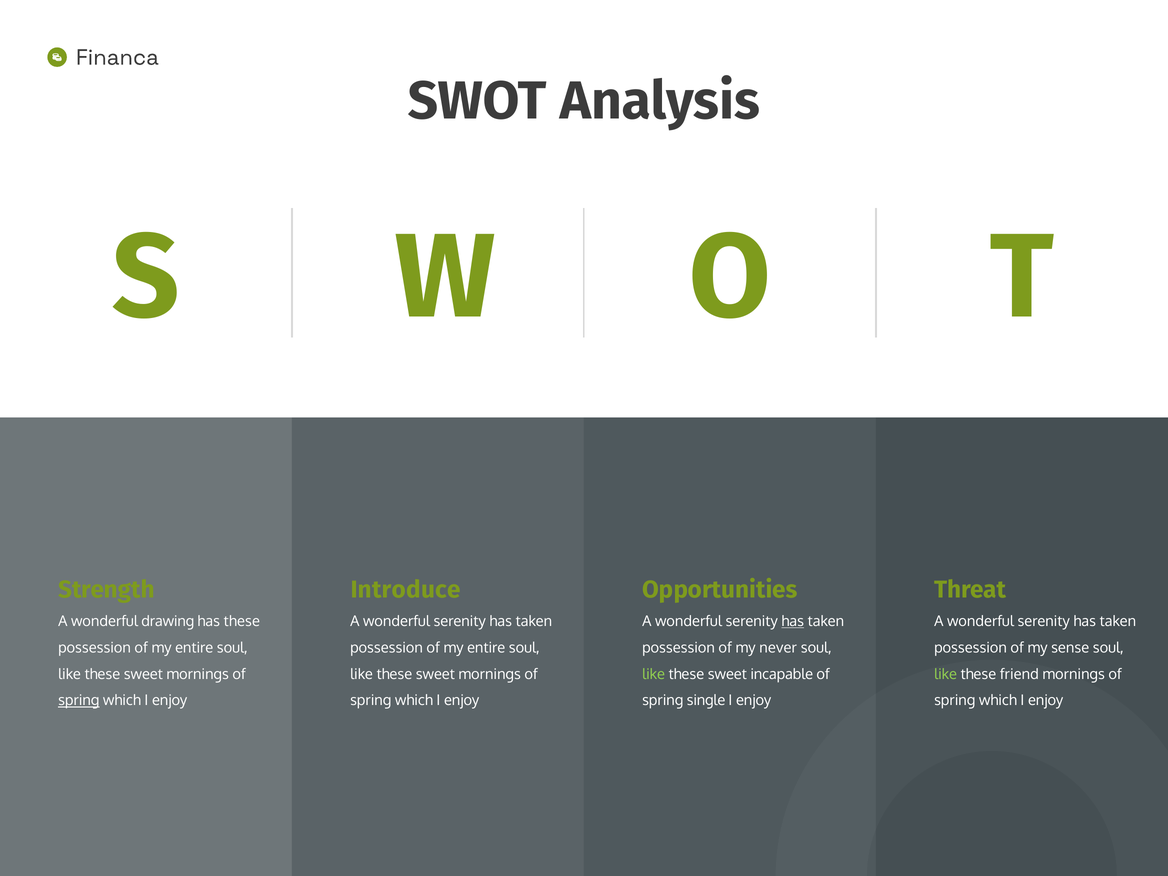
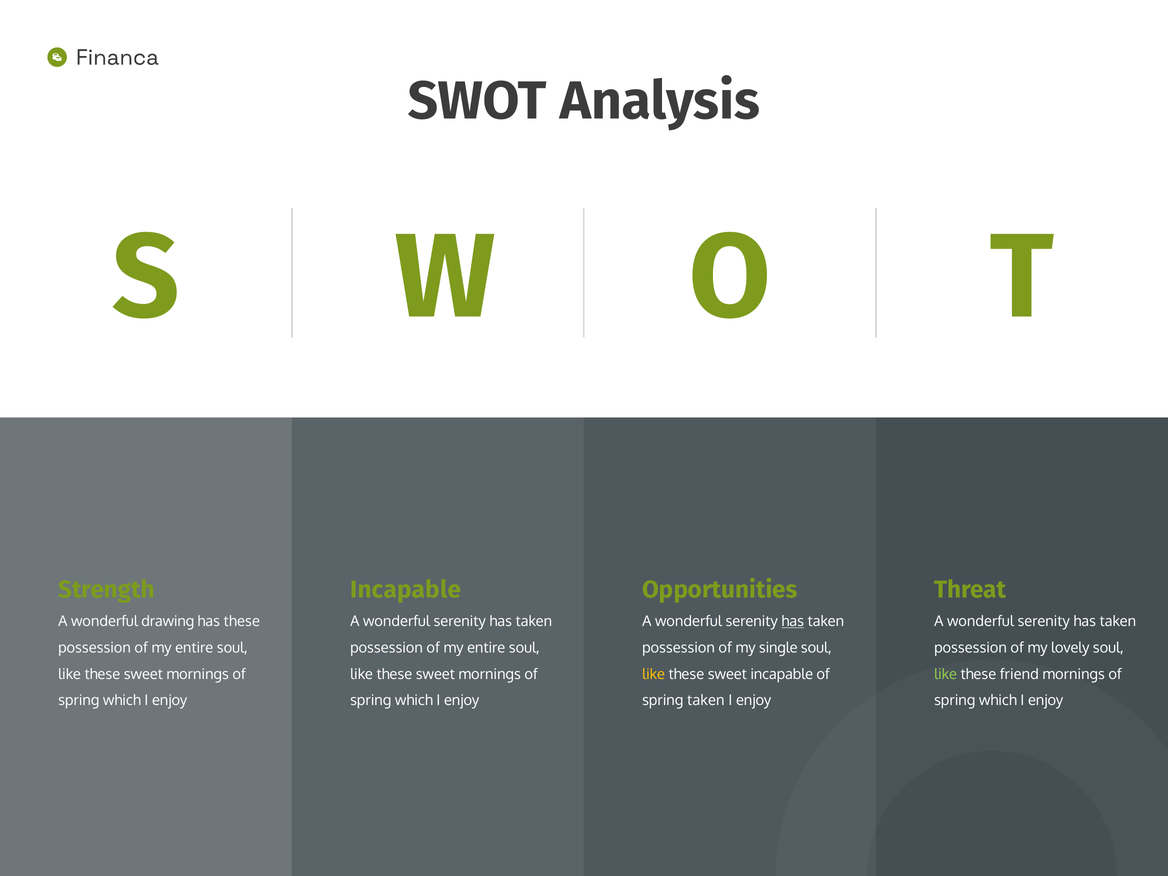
Introduce at (406, 590): Introduce -> Incapable
never: never -> single
sense: sense -> lovely
like at (654, 674) colour: light green -> yellow
spring at (79, 701) underline: present -> none
spring single: single -> taken
